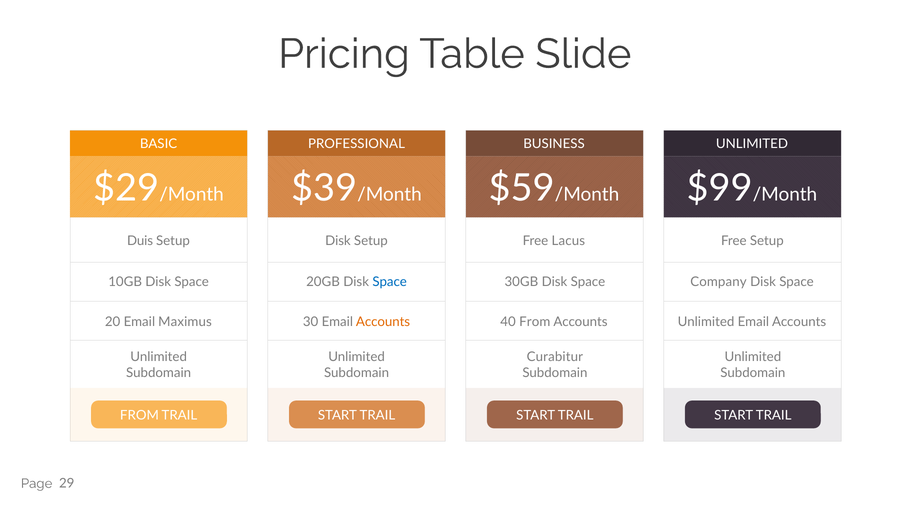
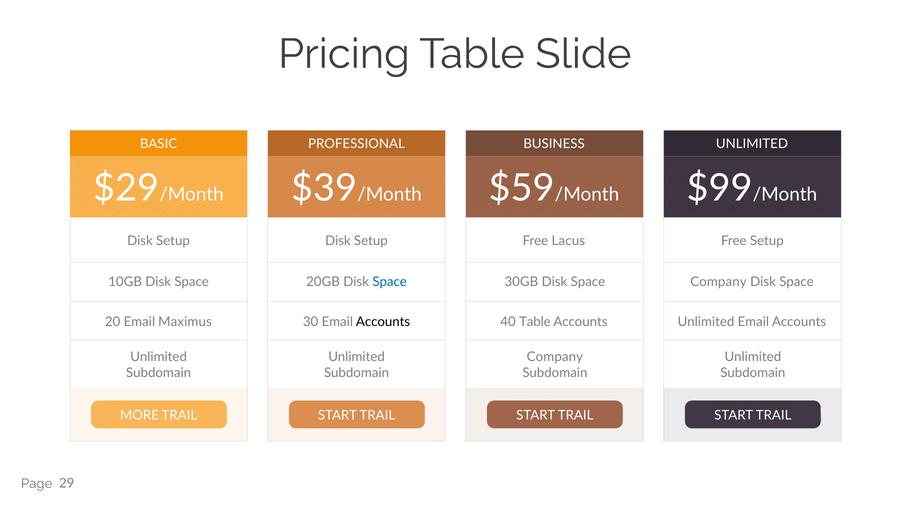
Duis at (140, 241): Duis -> Disk
Accounts at (383, 322) colour: orange -> black
40 From: From -> Table
Curabitur at (555, 357): Curabitur -> Company
FROM at (139, 415): FROM -> MORE
